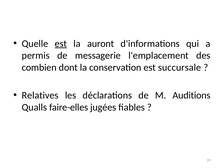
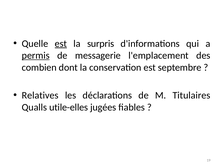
auront: auront -> surpris
permis underline: none -> present
succursale: succursale -> septembre
Auditions: Auditions -> Titulaires
faire-elles: faire-elles -> utile-elles
